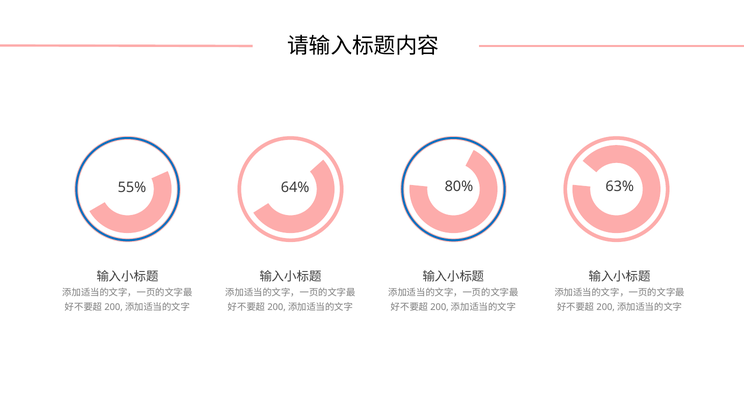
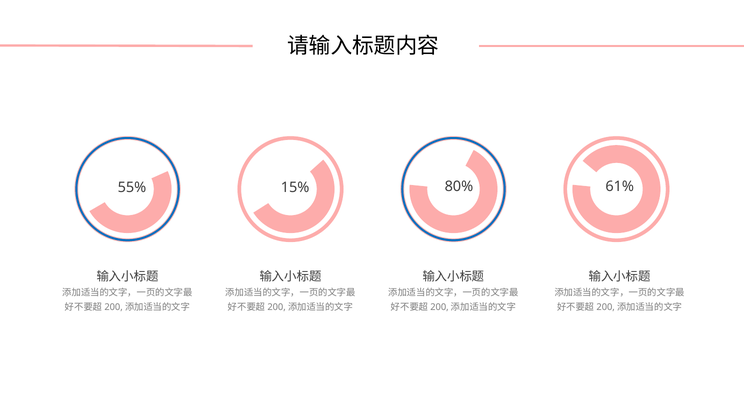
64%: 64% -> 15%
63%: 63% -> 61%
